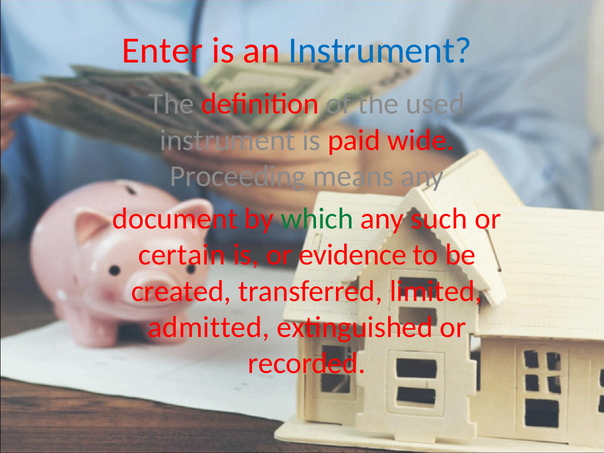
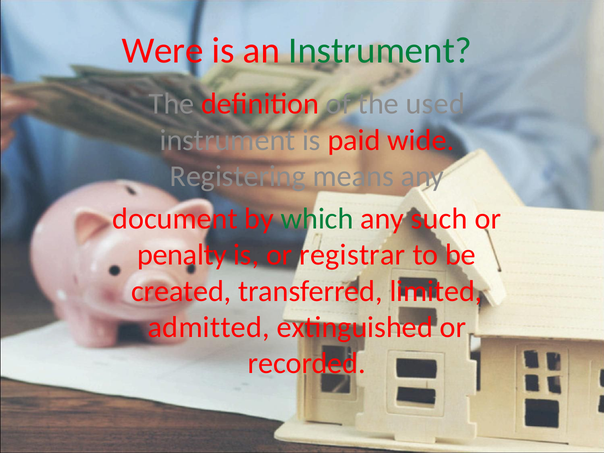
Enter: Enter -> Were
Instrument at (380, 50) colour: blue -> green
Proceeding: Proceeding -> Registering
certain: certain -> penalty
evidence: evidence -> registrar
